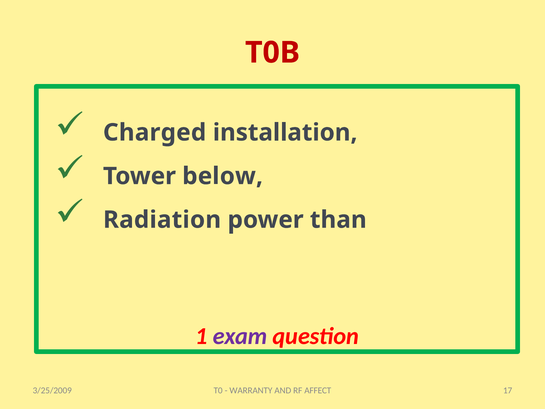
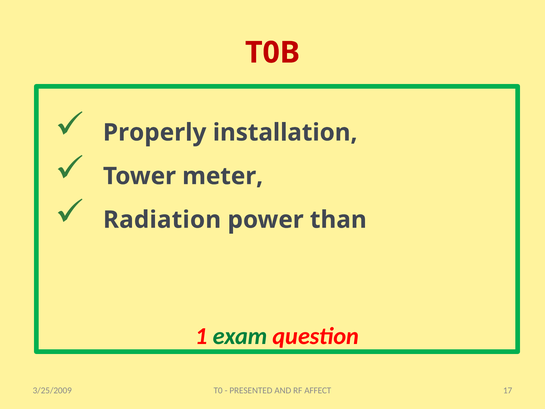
Charged: Charged -> Properly
below: below -> meter
exam colour: purple -> green
WARRANTY: WARRANTY -> PRESENTED
